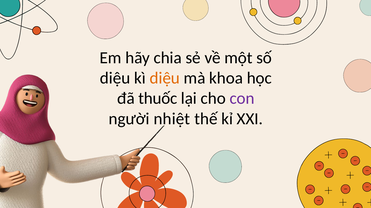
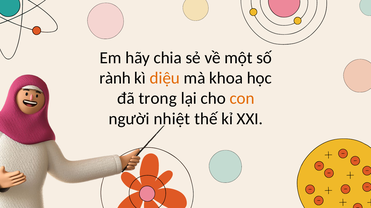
diệu at (115, 78): diệu -> rành
thuốc: thuốc -> trong
con colour: purple -> orange
